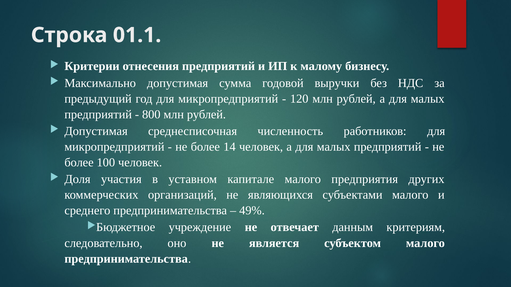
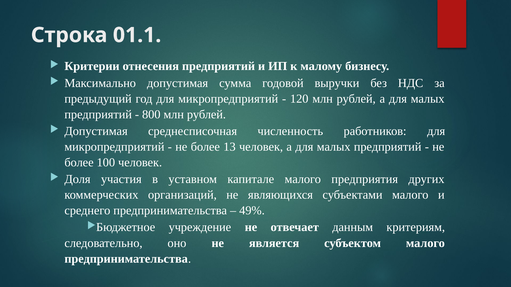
14: 14 -> 13
